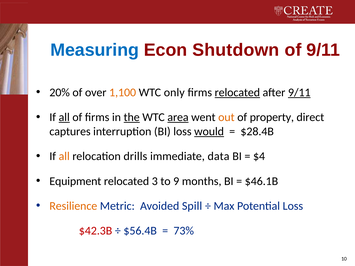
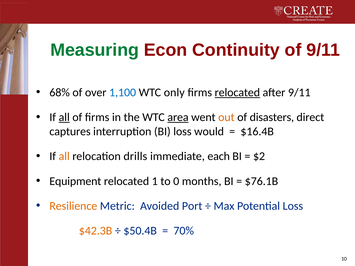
Measuring colour: blue -> green
Shutdown: Shutdown -> Continuity
20%: 20% -> 68%
1,100 colour: orange -> blue
9/11 at (299, 93) underline: present -> none
the underline: present -> none
property: property -> disasters
would underline: present -> none
$28.4B: $28.4B -> $16.4B
data: data -> each
$4: $4 -> $2
3: 3 -> 1
9: 9 -> 0
$46.1B: $46.1B -> $76.1B
Spill: Spill -> Port
$42.3B colour: red -> orange
$56.4B: $56.4B -> $50.4B
73%: 73% -> 70%
